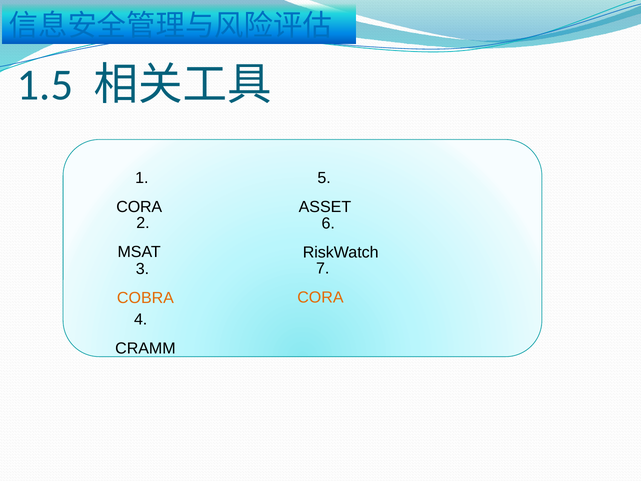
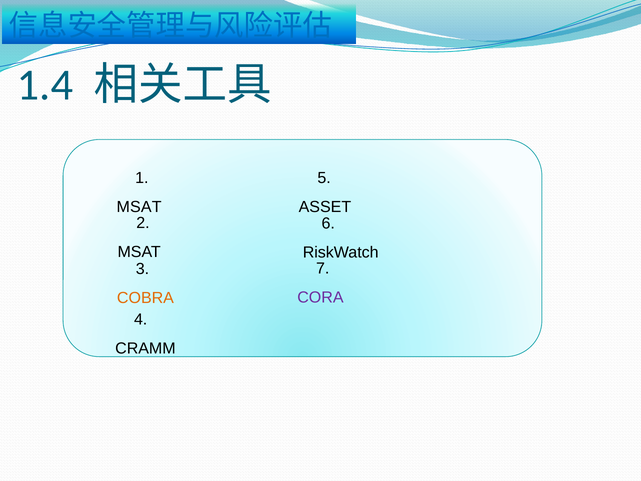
1.5: 1.5 -> 1.4
CORA at (139, 207): CORA -> MSAT
CORA at (320, 297) colour: orange -> purple
